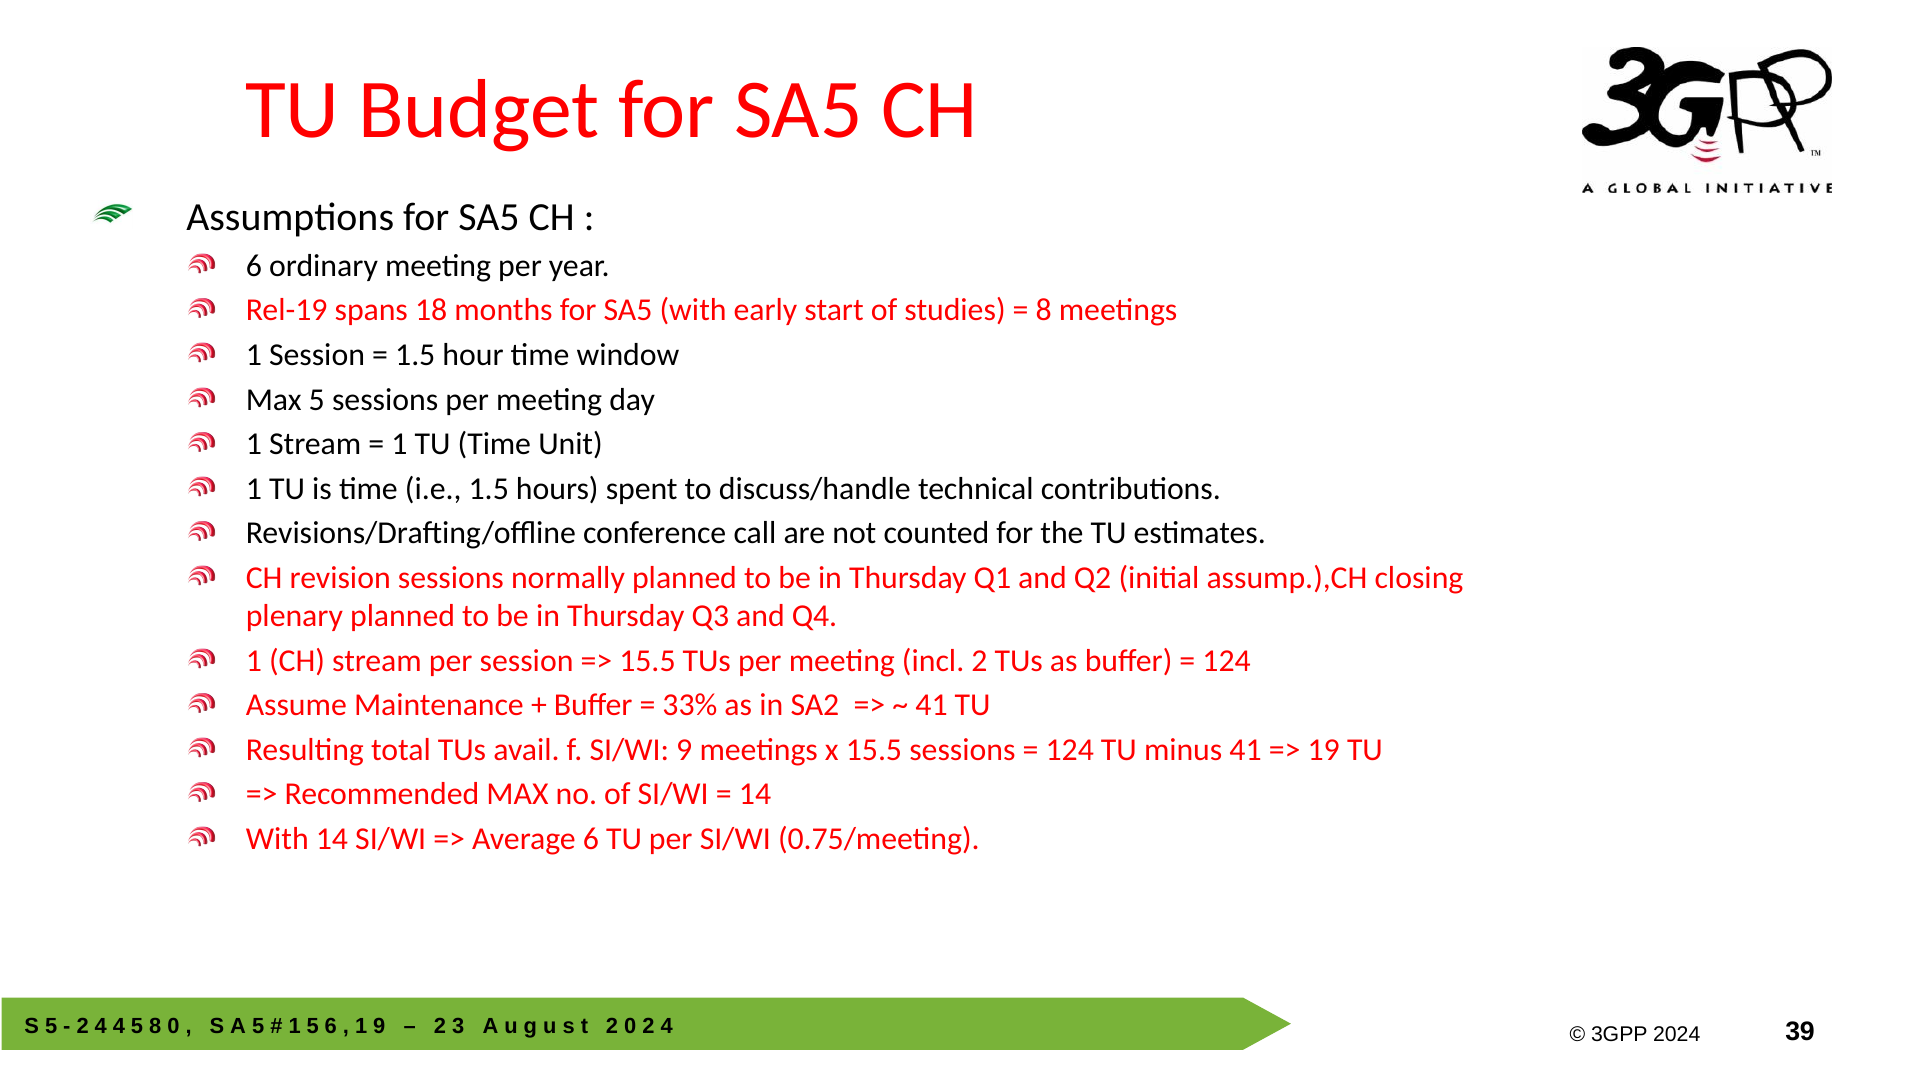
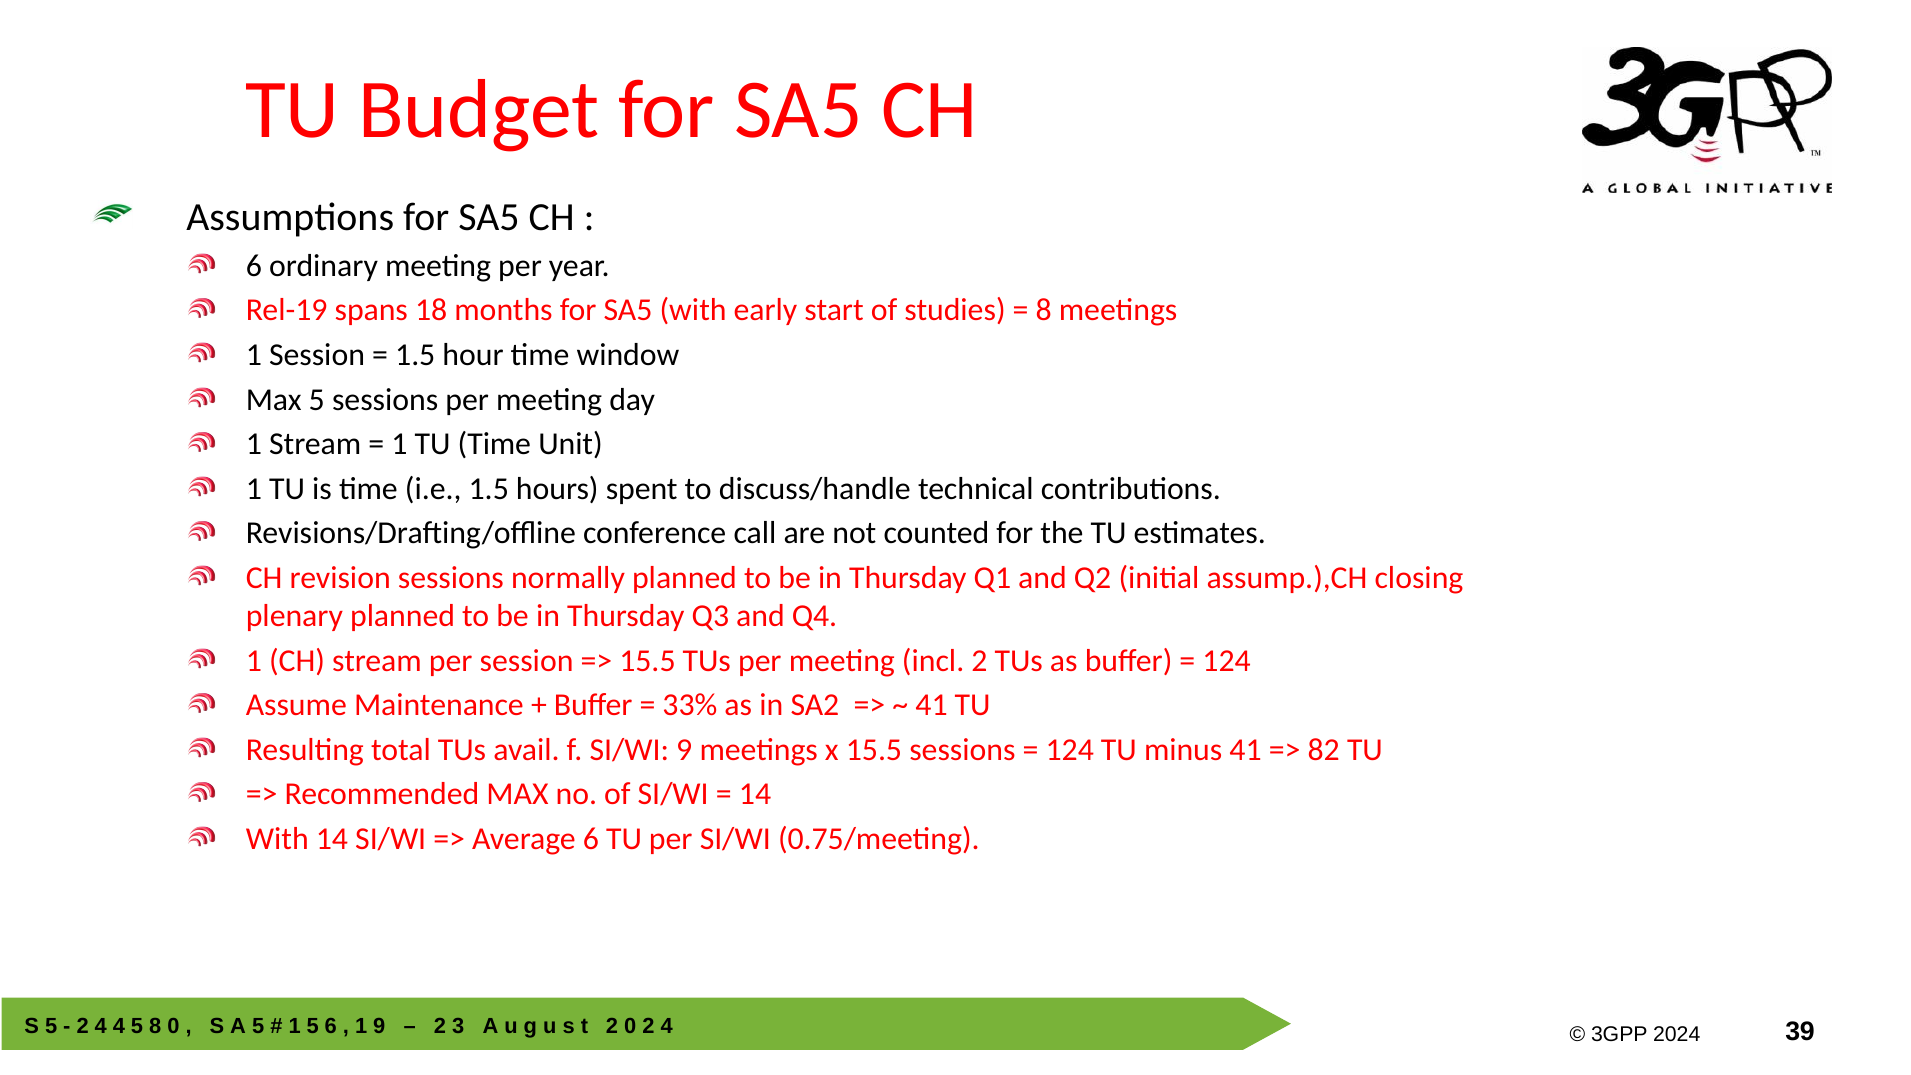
19: 19 -> 82
